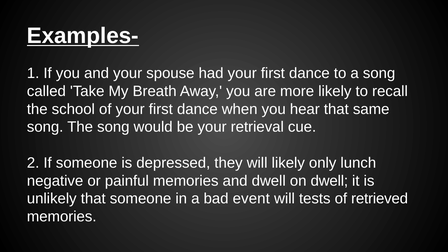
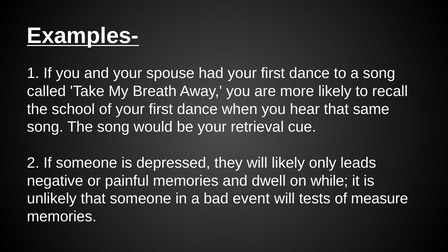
lunch: lunch -> leads
on dwell: dwell -> while
retrieved: retrieved -> measure
